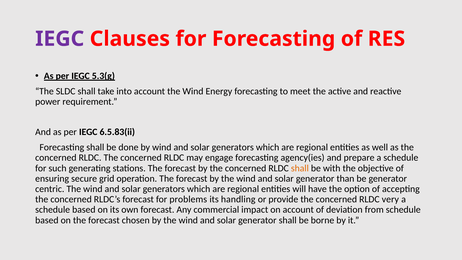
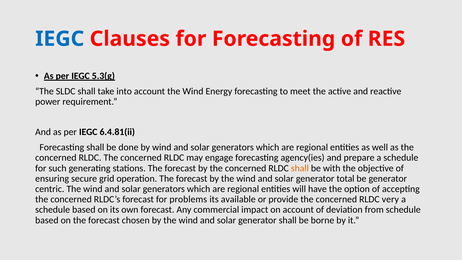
IEGC at (60, 39) colour: purple -> blue
6.5.83(ii: 6.5.83(ii -> 6.4.81(ii
than: than -> total
handling: handling -> available
